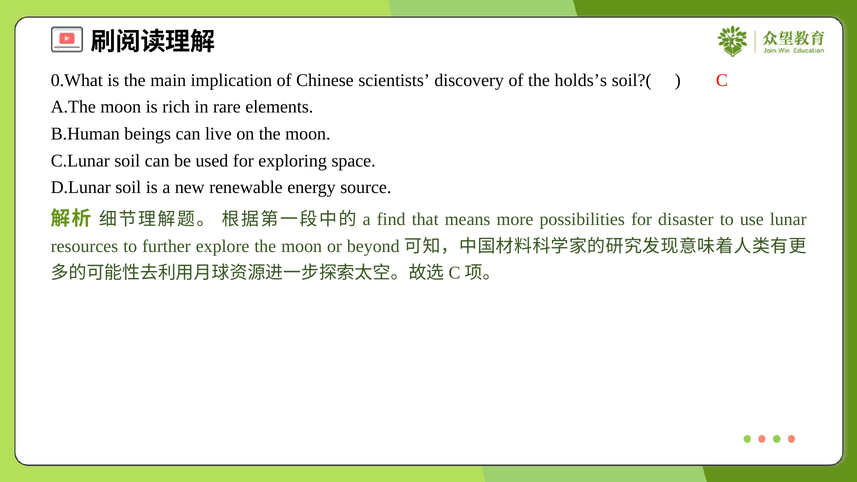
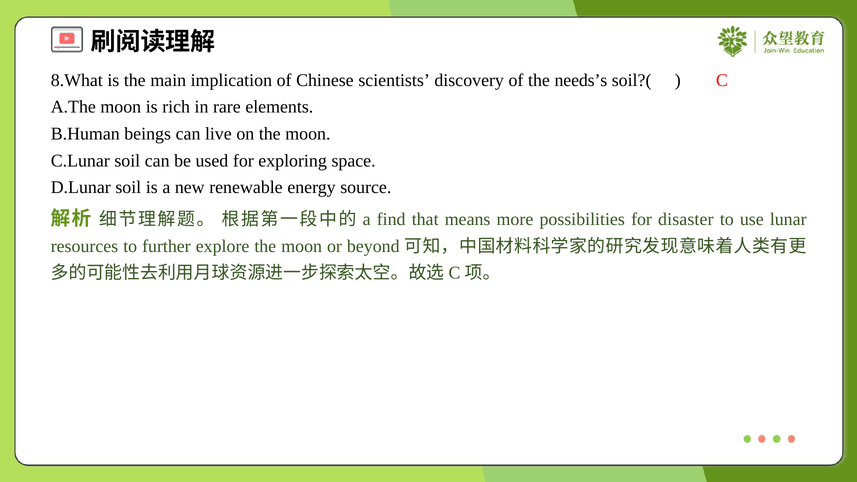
0.What: 0.What -> 8.What
holds’s: holds’s -> needs’s
